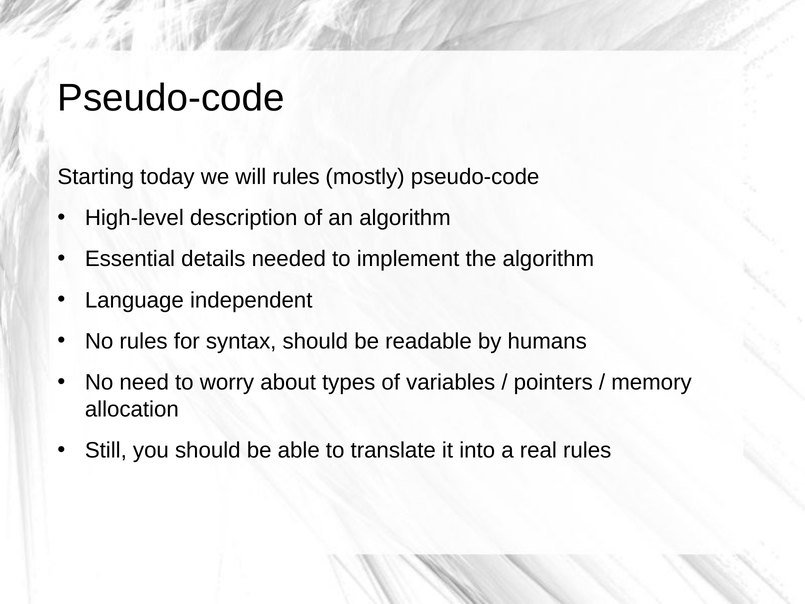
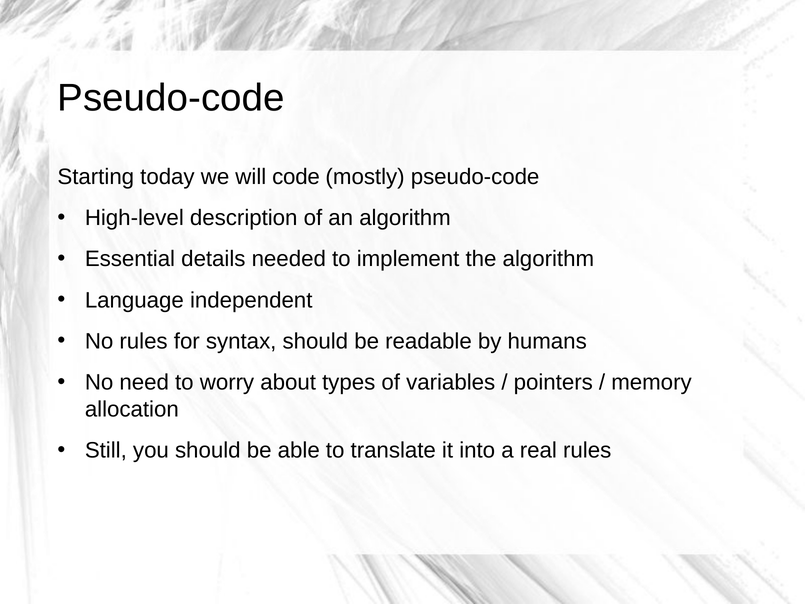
will rules: rules -> code
